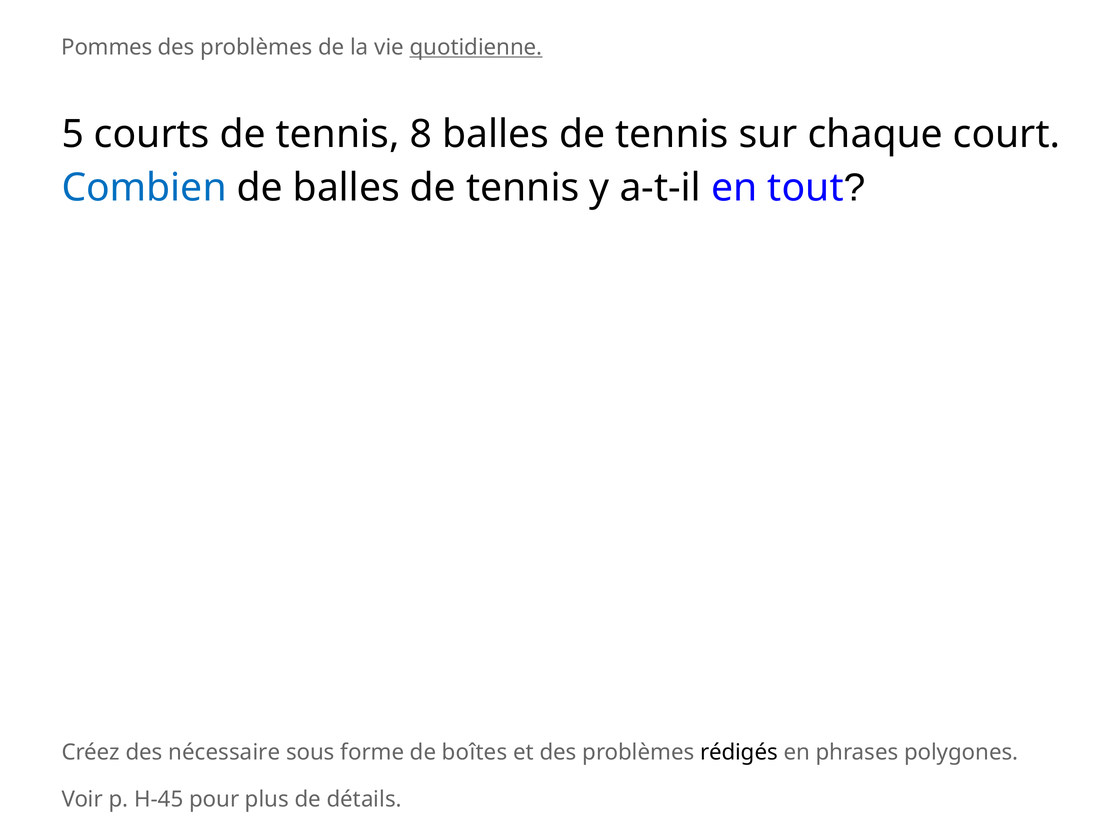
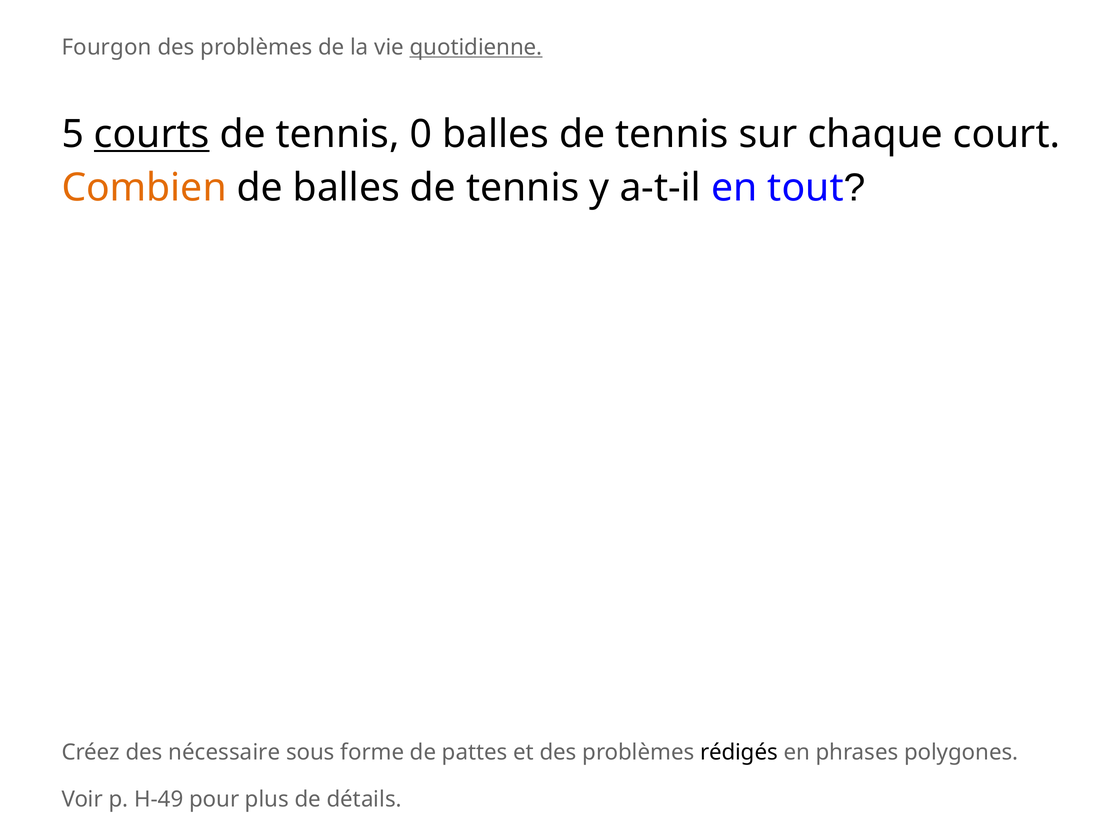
Pommes: Pommes -> Fourgon
courts underline: none -> present
8: 8 -> 0
Combien colour: blue -> orange
boîtes: boîtes -> pattes
H-45: H-45 -> H-49
